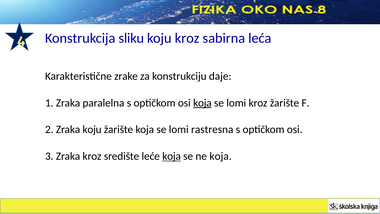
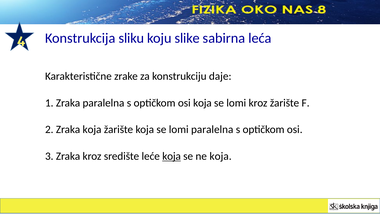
koju kroz: kroz -> slike
koja at (202, 103) underline: present -> none
Zraka koju: koju -> koja
lomi rastresna: rastresna -> paralelna
